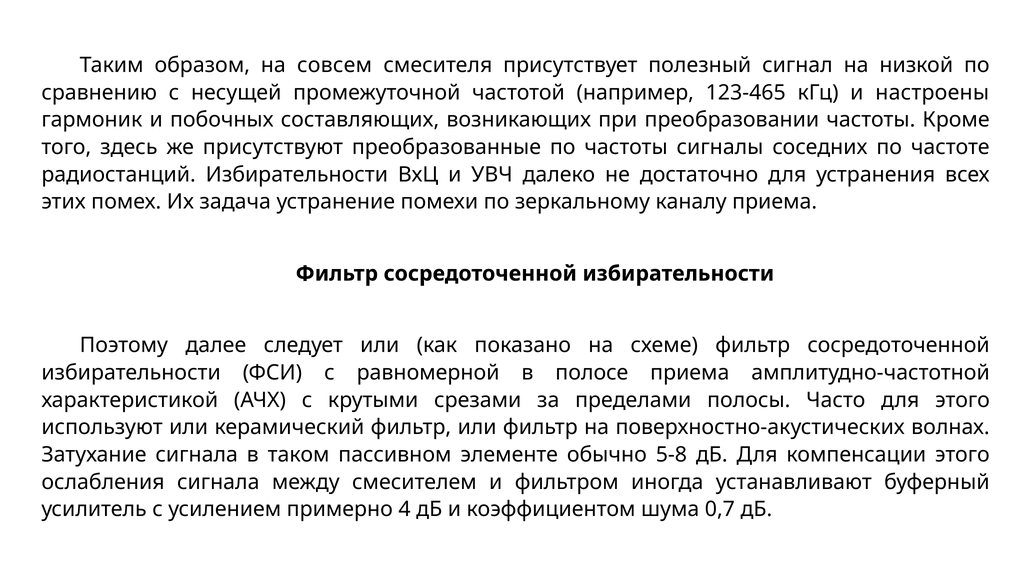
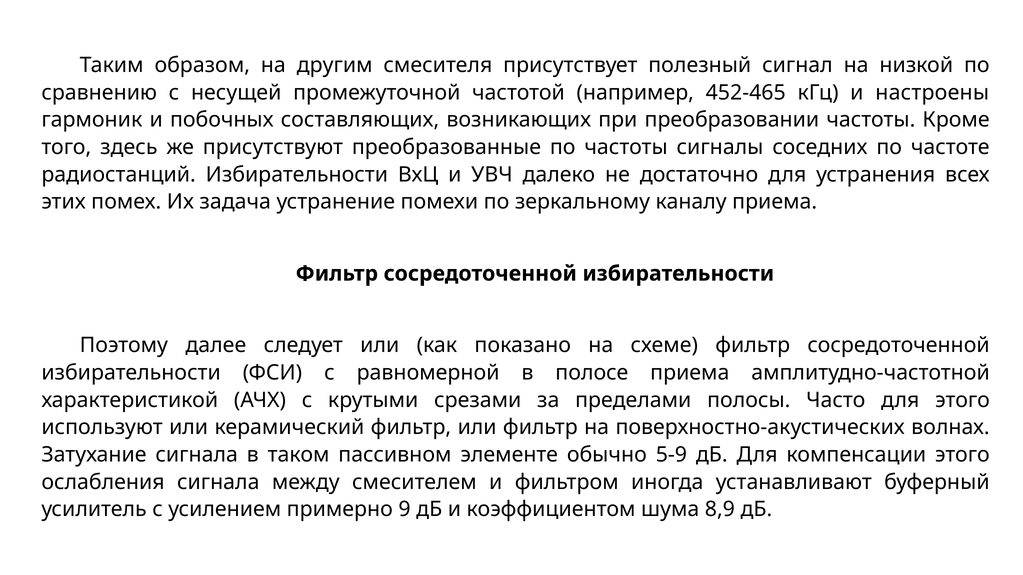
совсем: совсем -> другим
123-465: 123-465 -> 452-465
5-8: 5-8 -> 5-9
4: 4 -> 9
0,7: 0,7 -> 8,9
